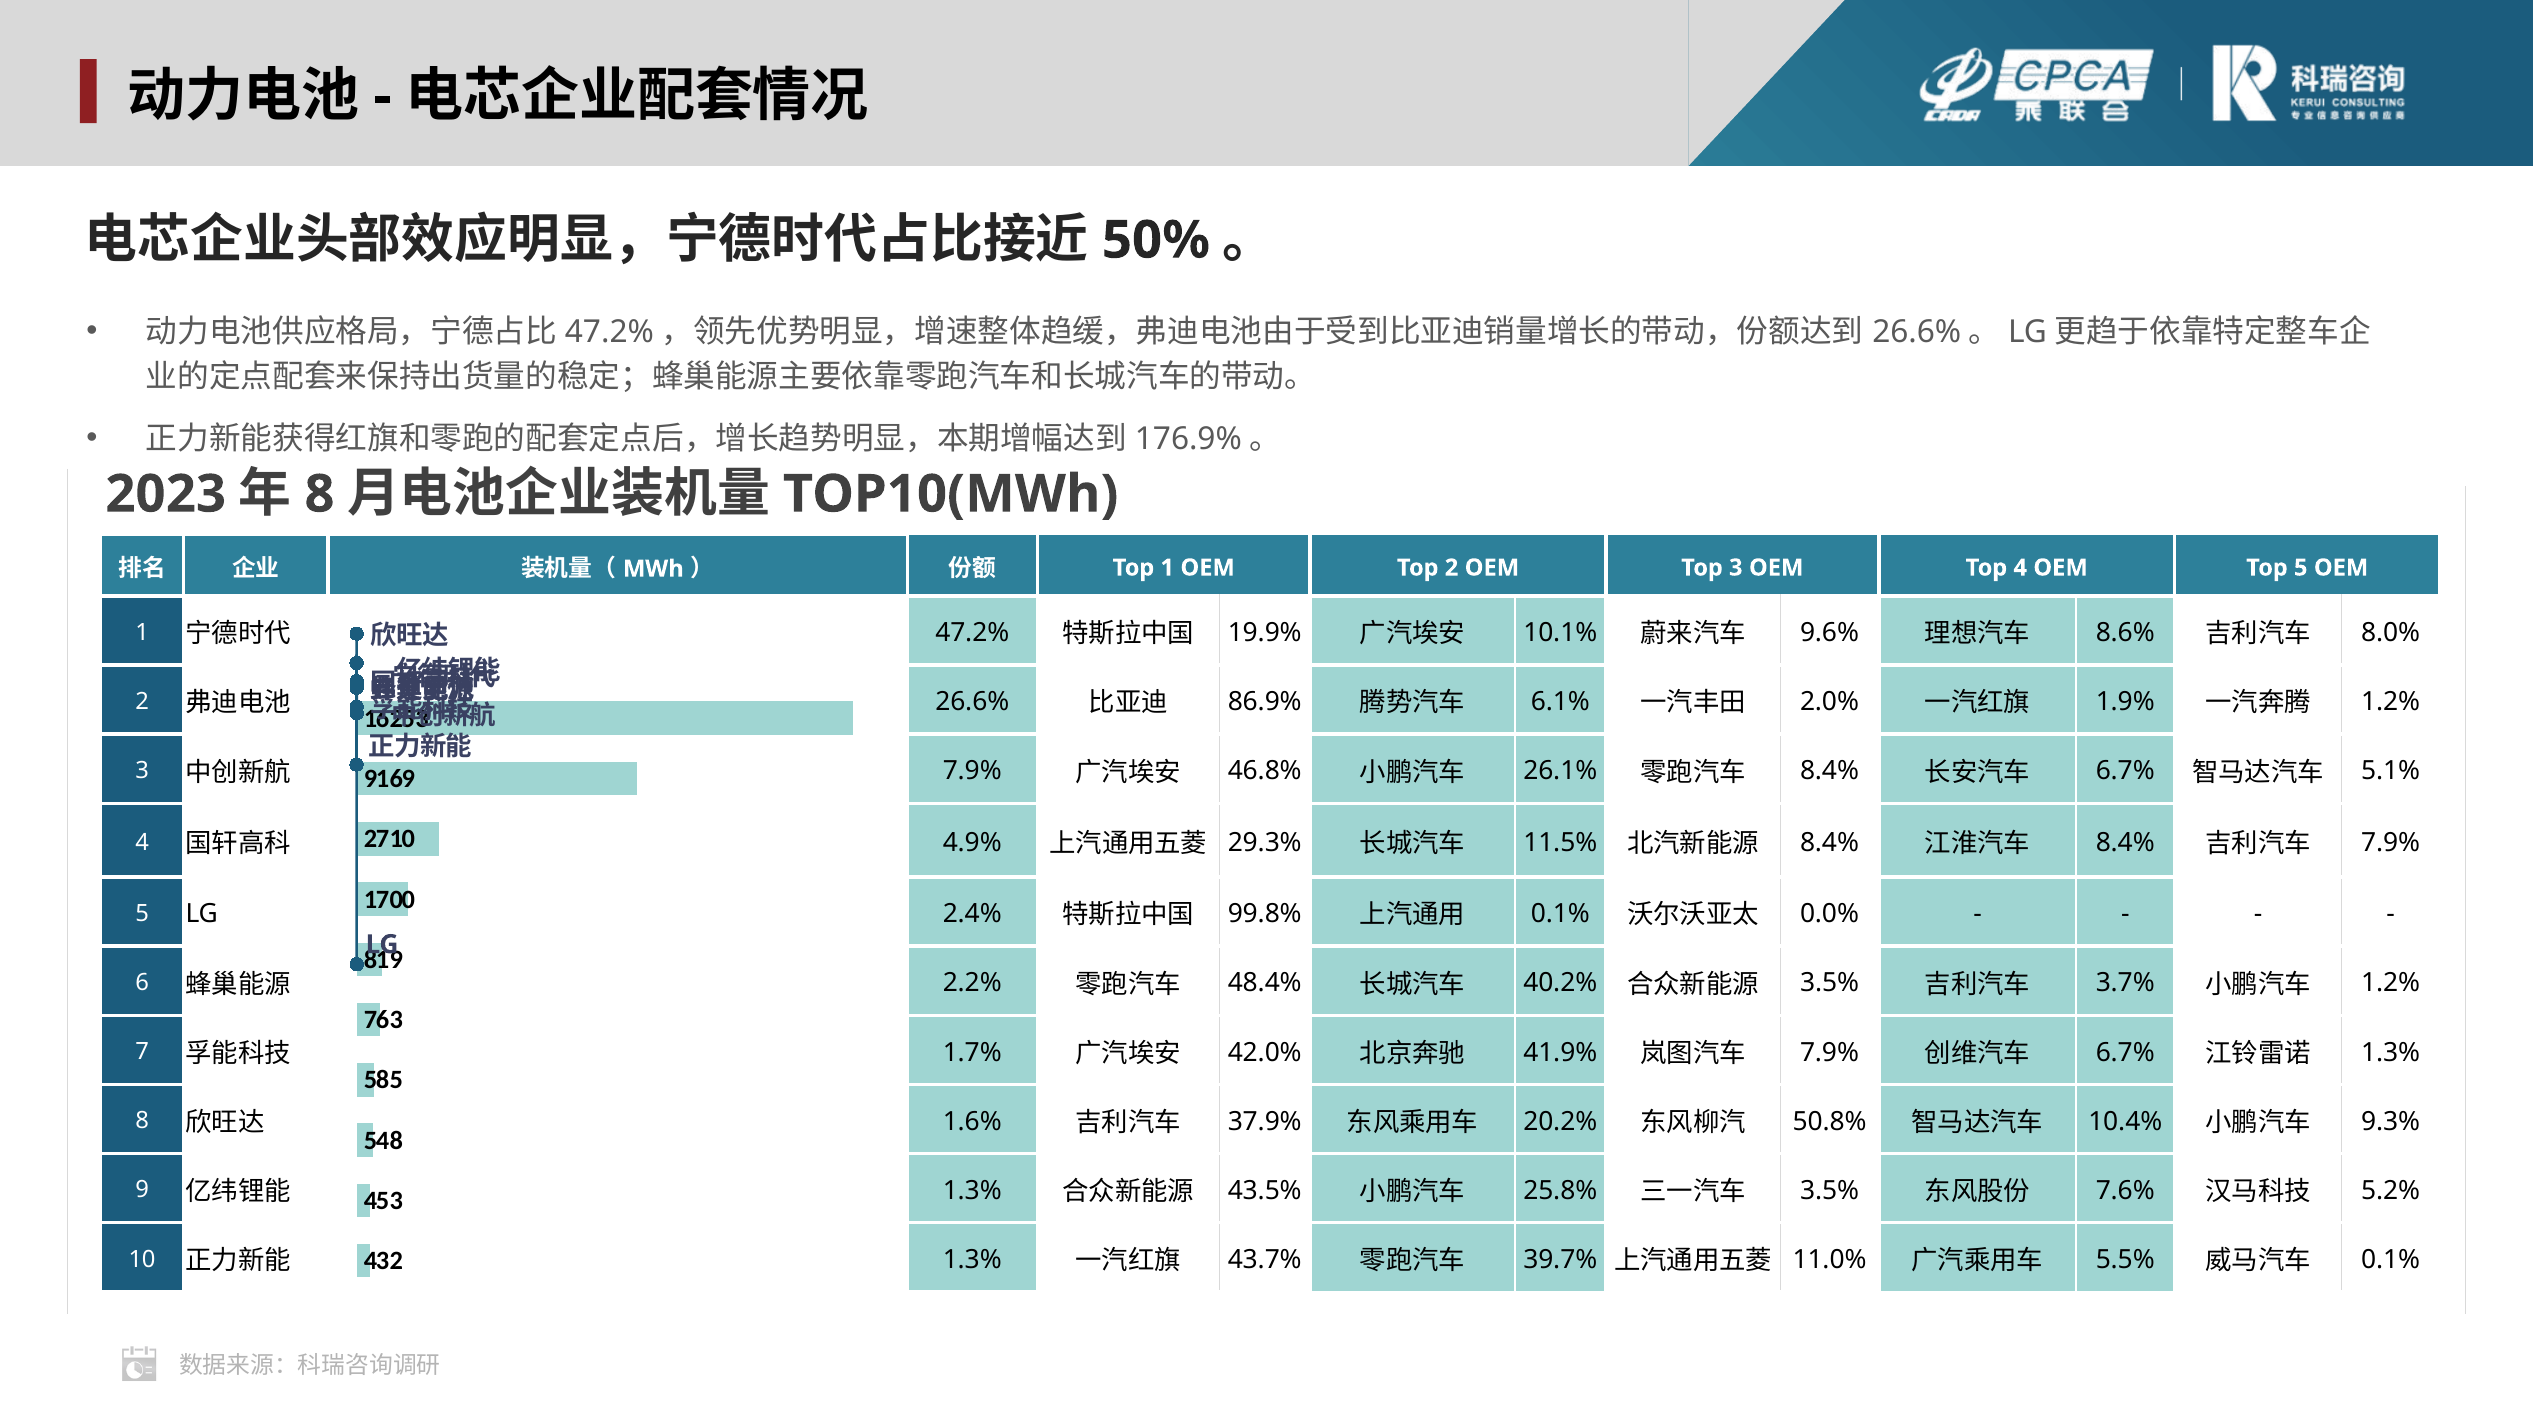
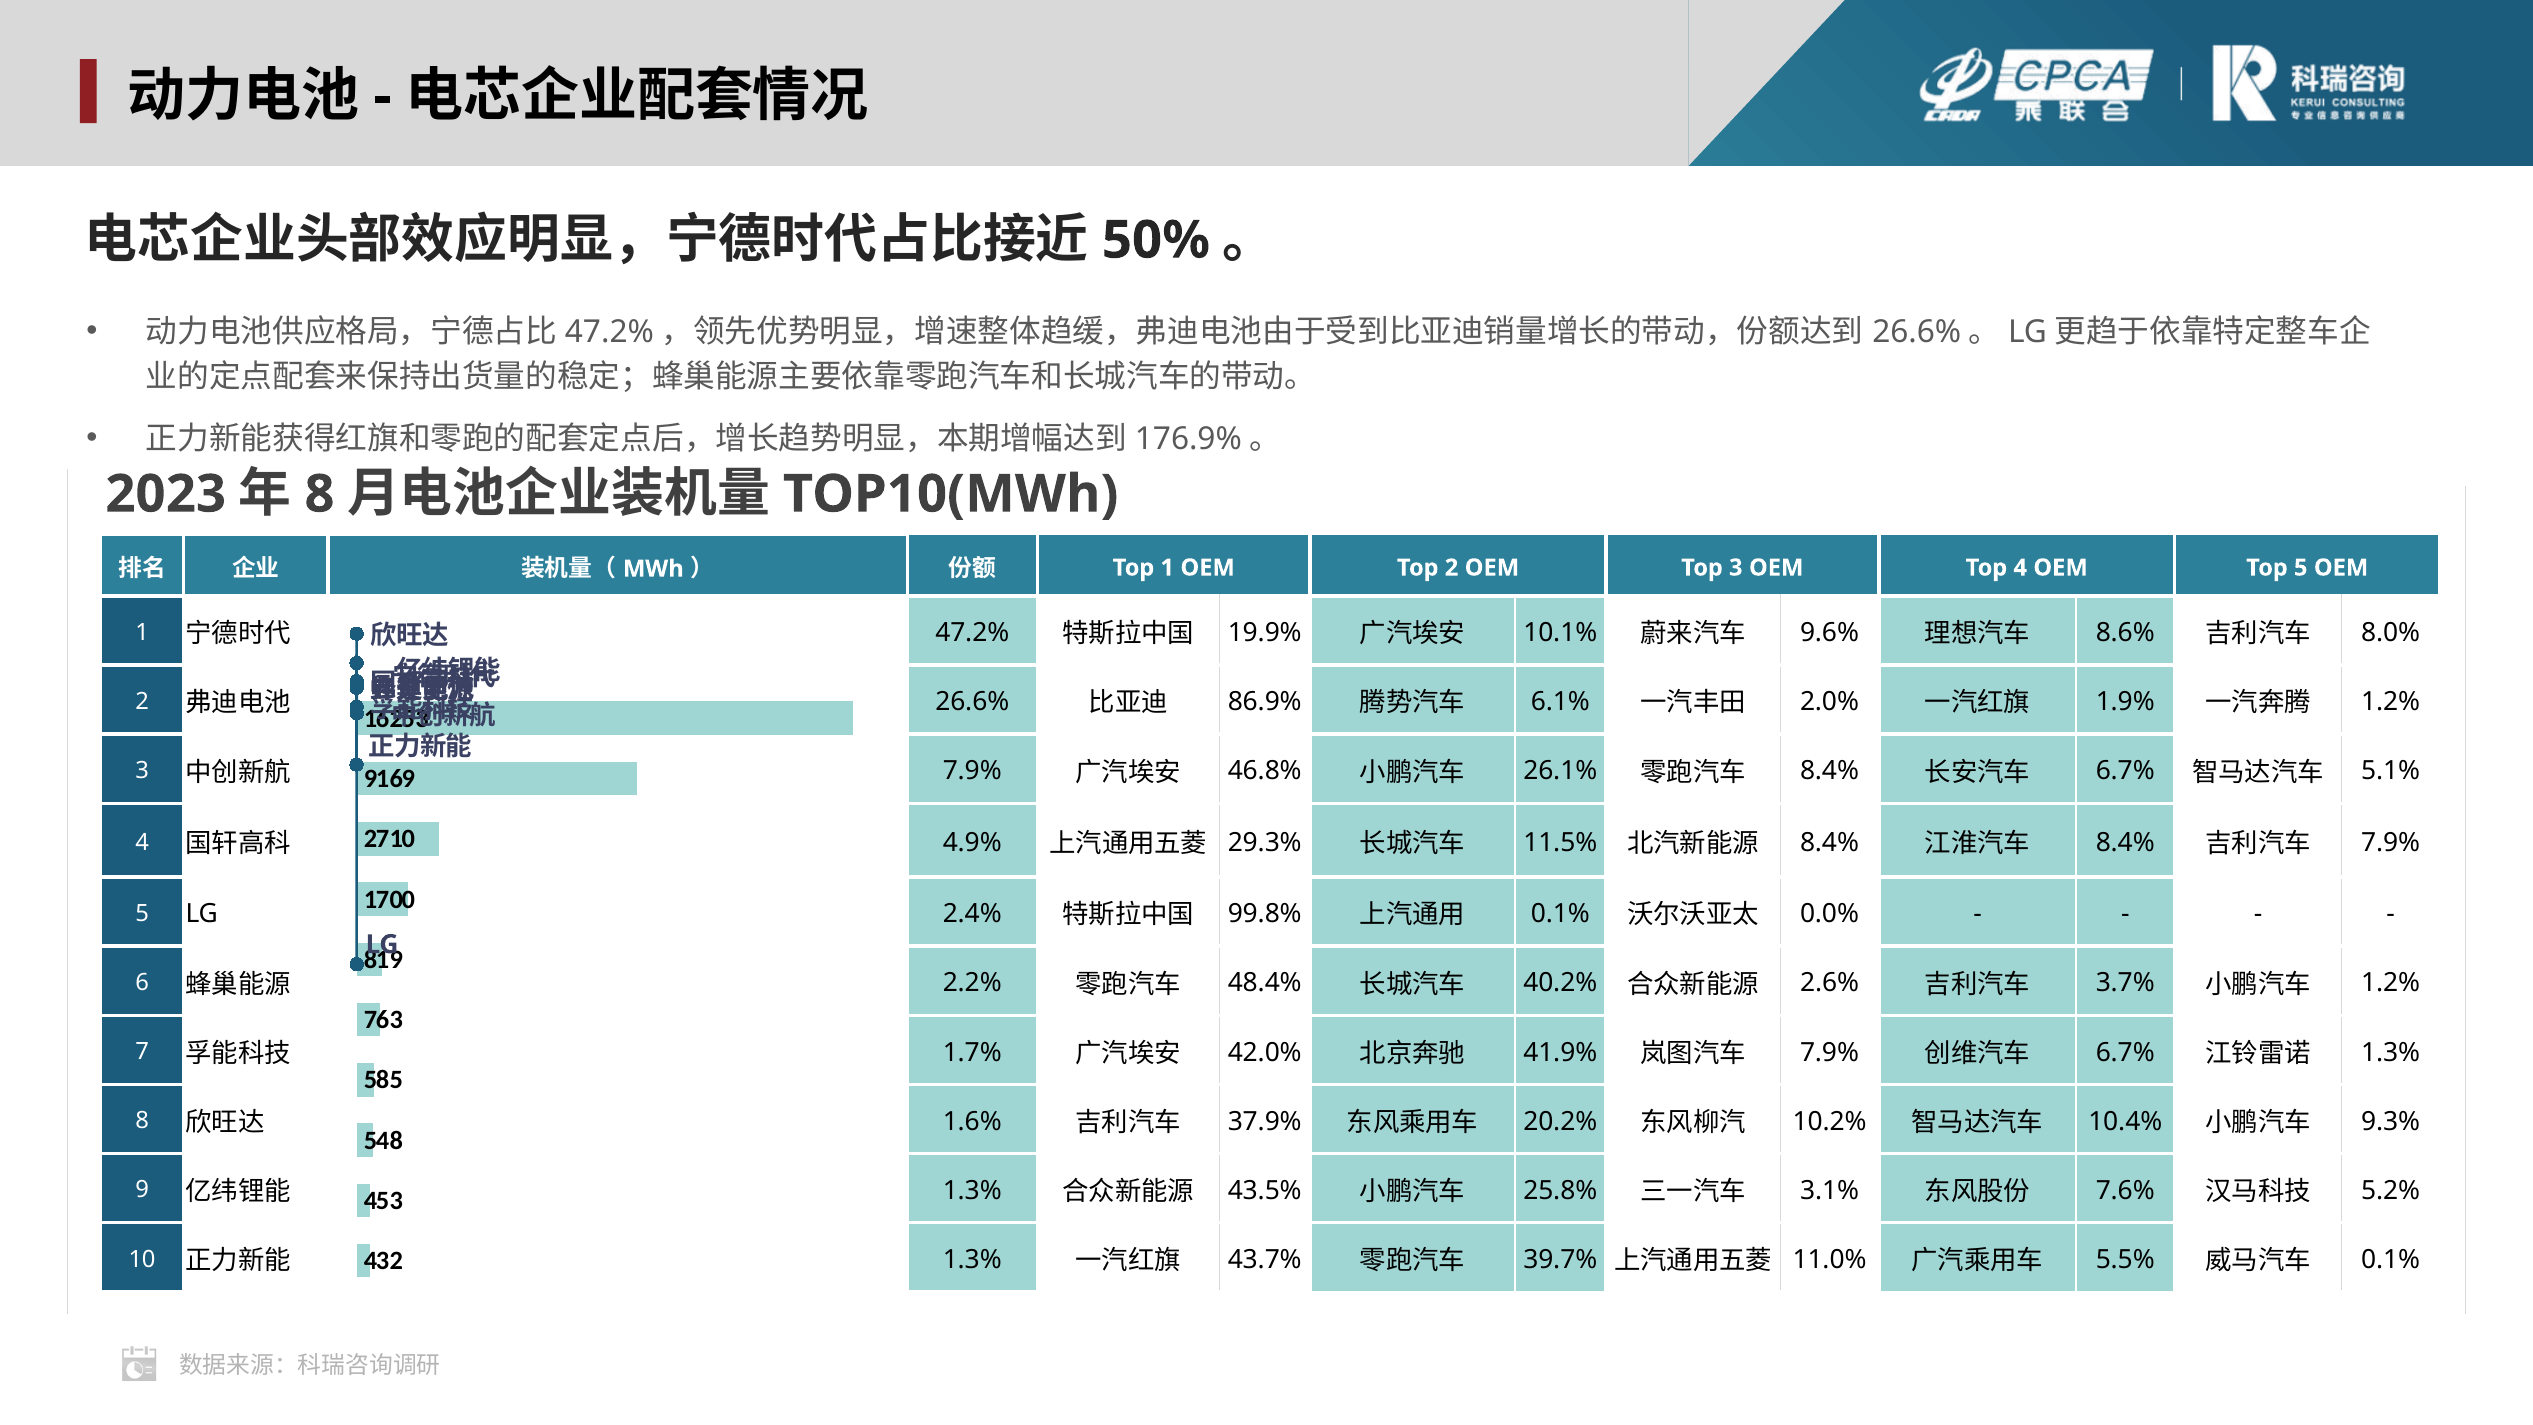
3.5% at (1830, 983): 3.5% -> 2.6%
50.8%: 50.8% -> 10.2%
3.5% at (1830, 1190): 3.5% -> 3.1%
